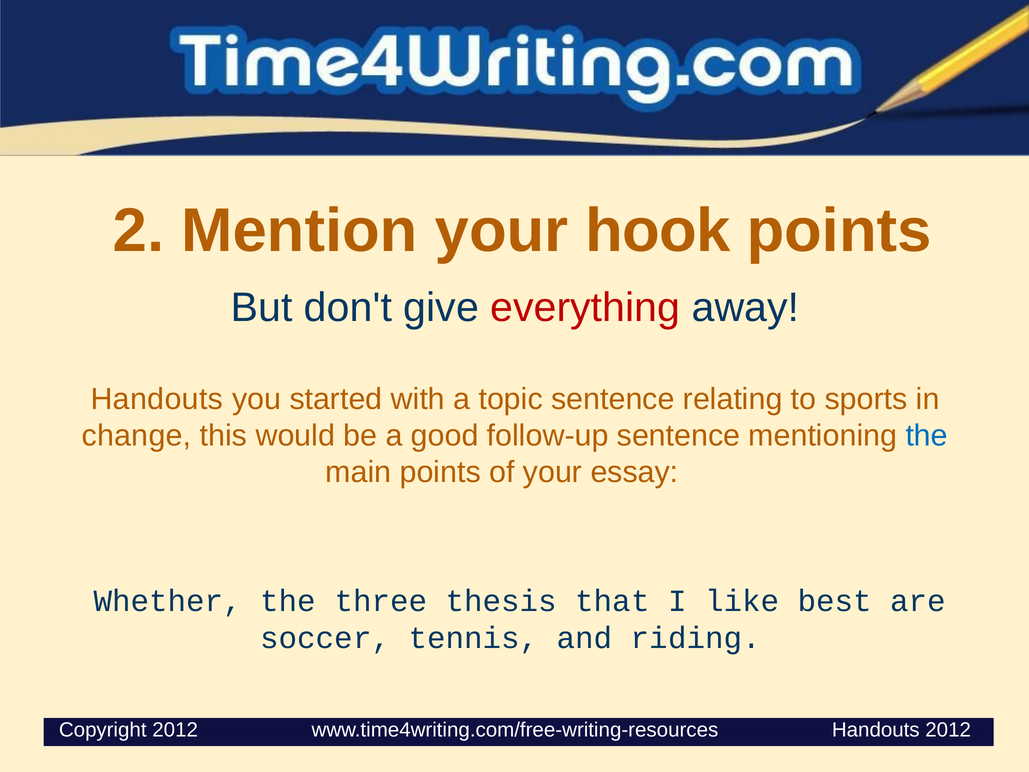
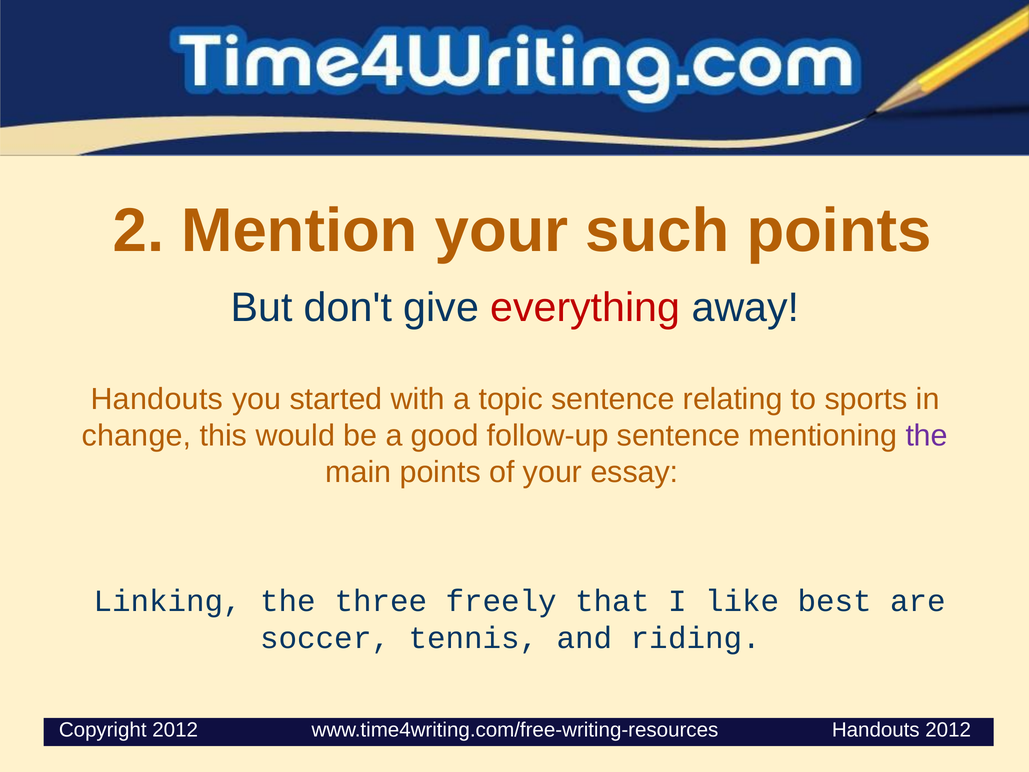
hook: hook -> such
the at (927, 436) colour: blue -> purple
Whether: Whether -> Linking
thesis: thesis -> freely
